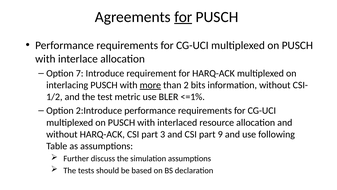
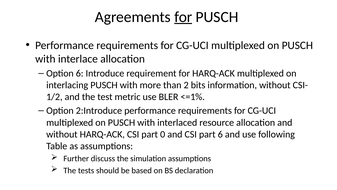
Option 7: 7 -> 6
more underline: present -> none
3: 3 -> 0
part 9: 9 -> 6
